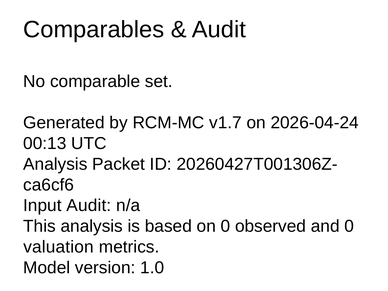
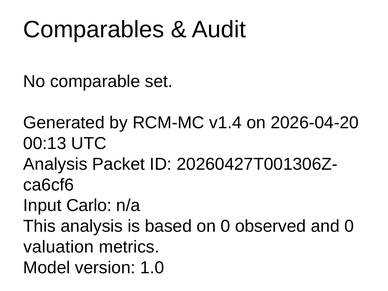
v1.7: v1.7 -> v1.4
2026-04-24: 2026-04-24 -> 2026-04-20
Input Audit: Audit -> Carlo
